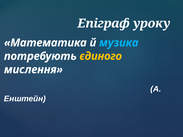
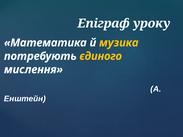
музика colour: light blue -> yellow
